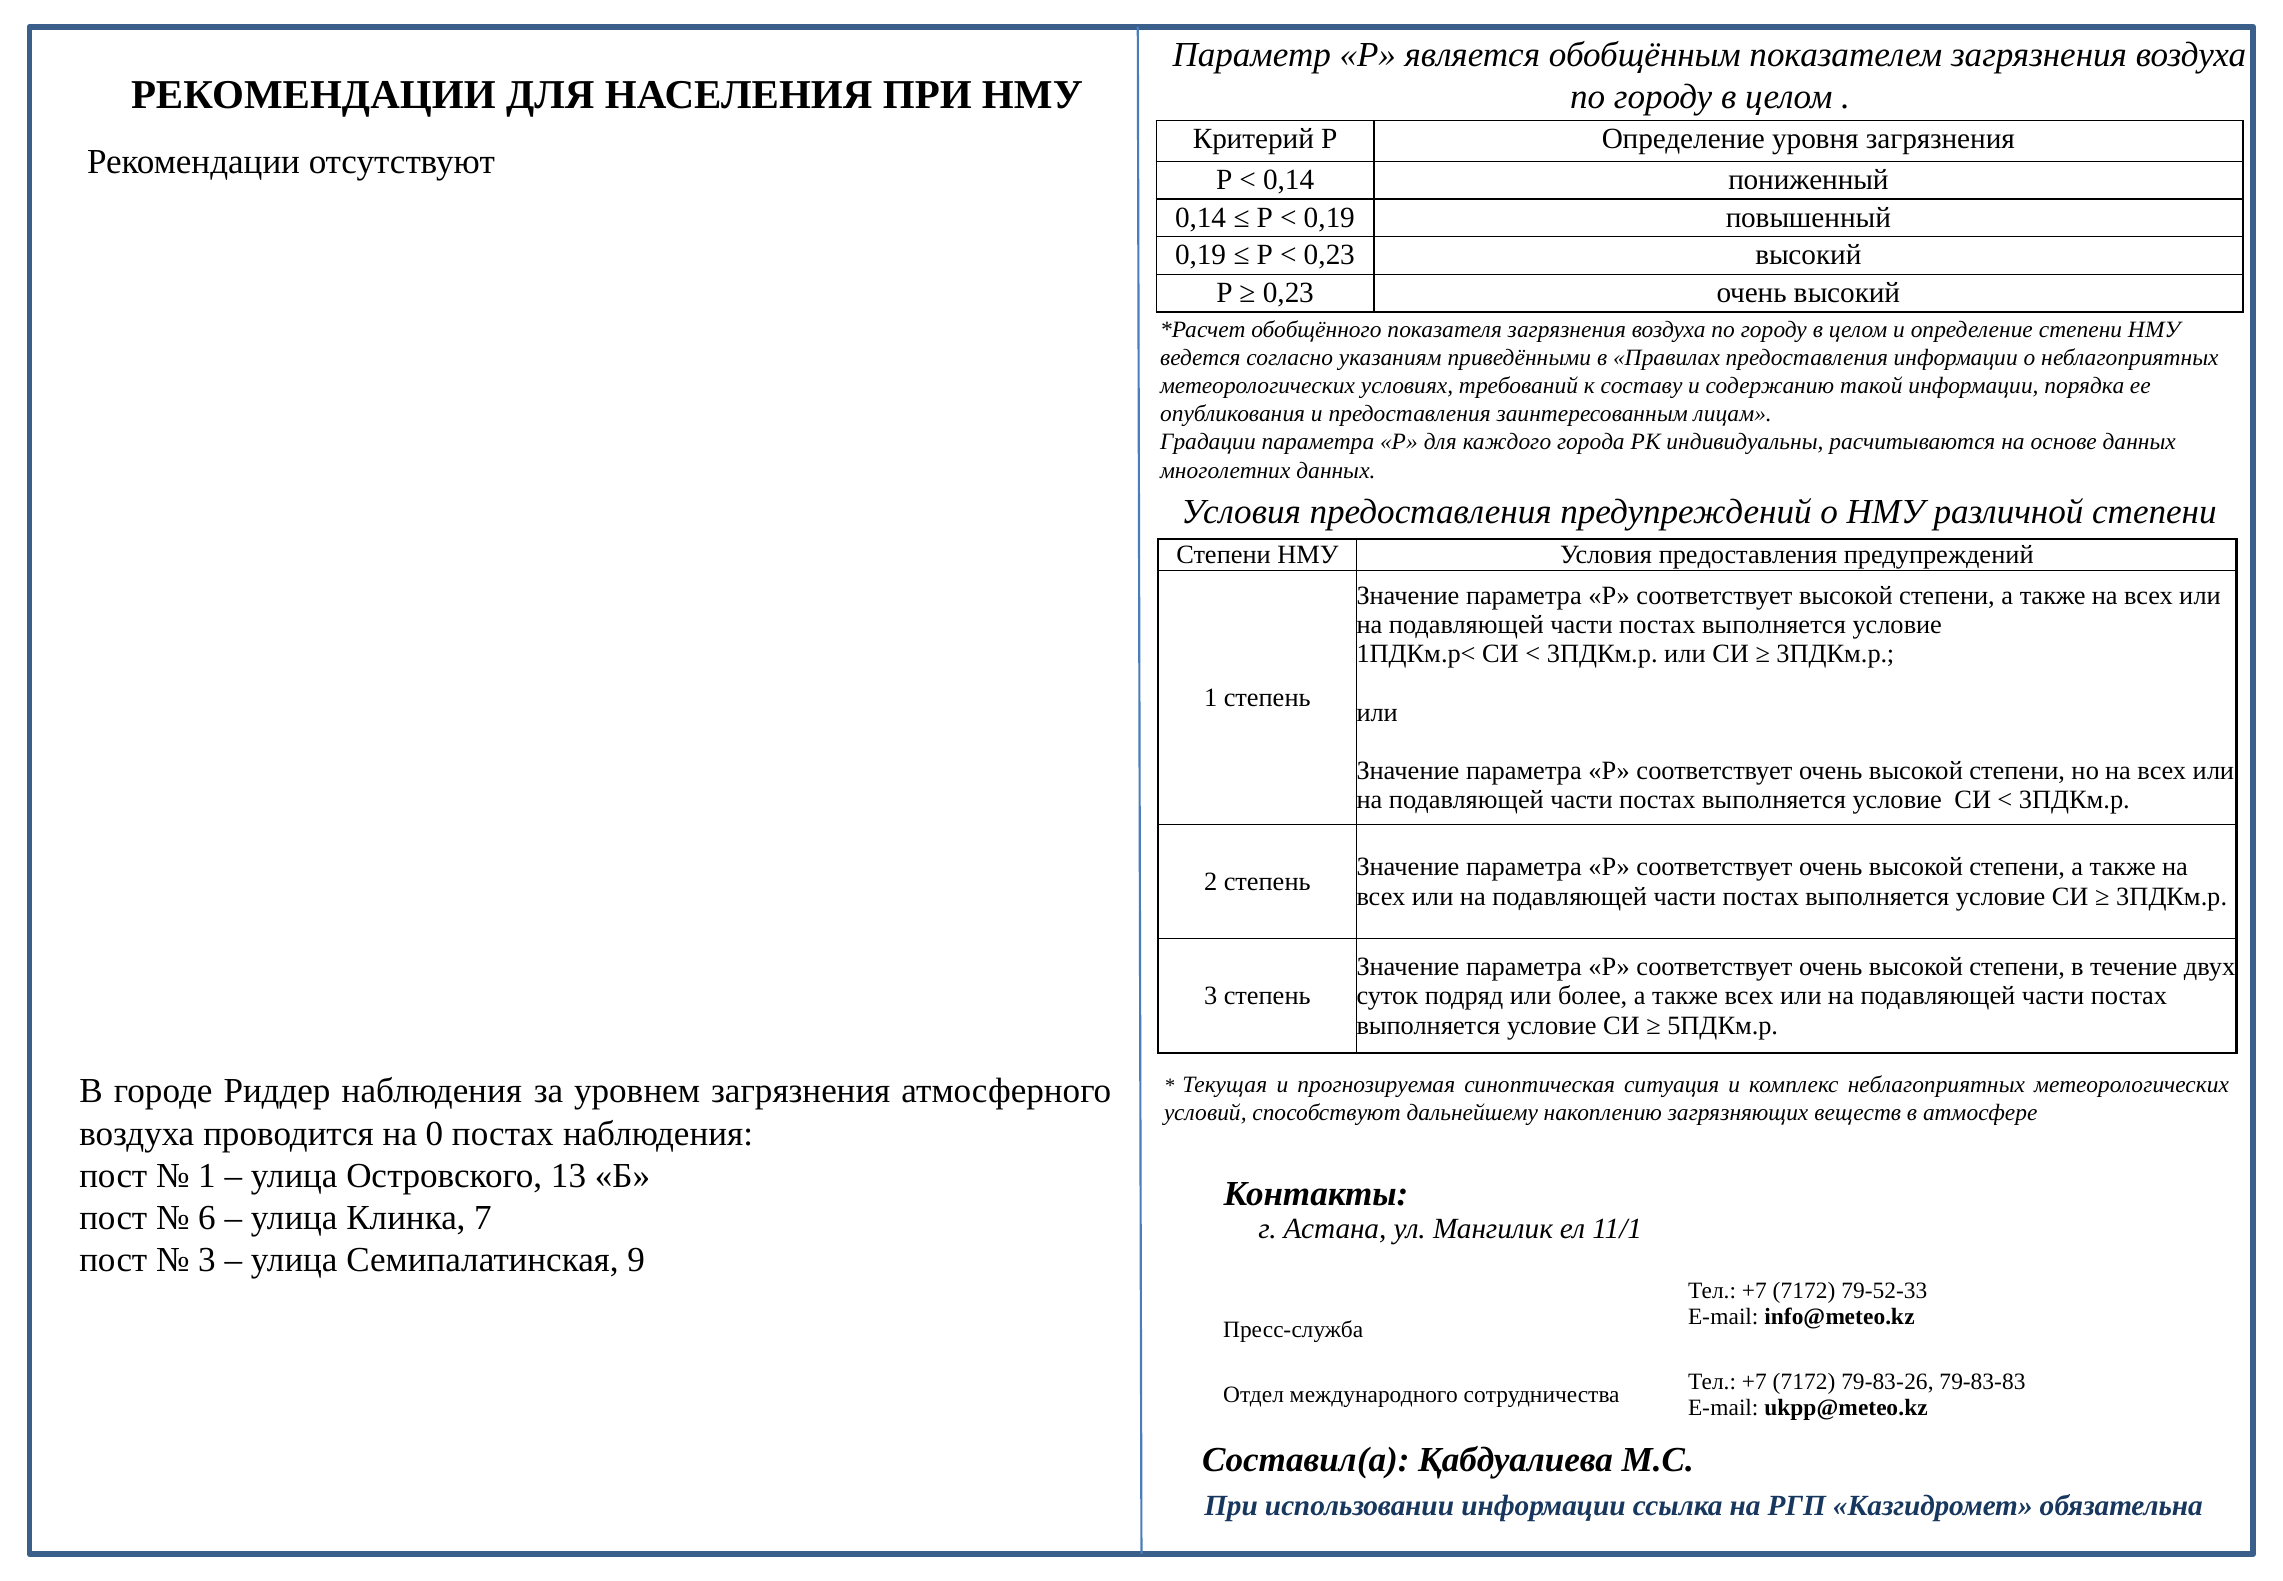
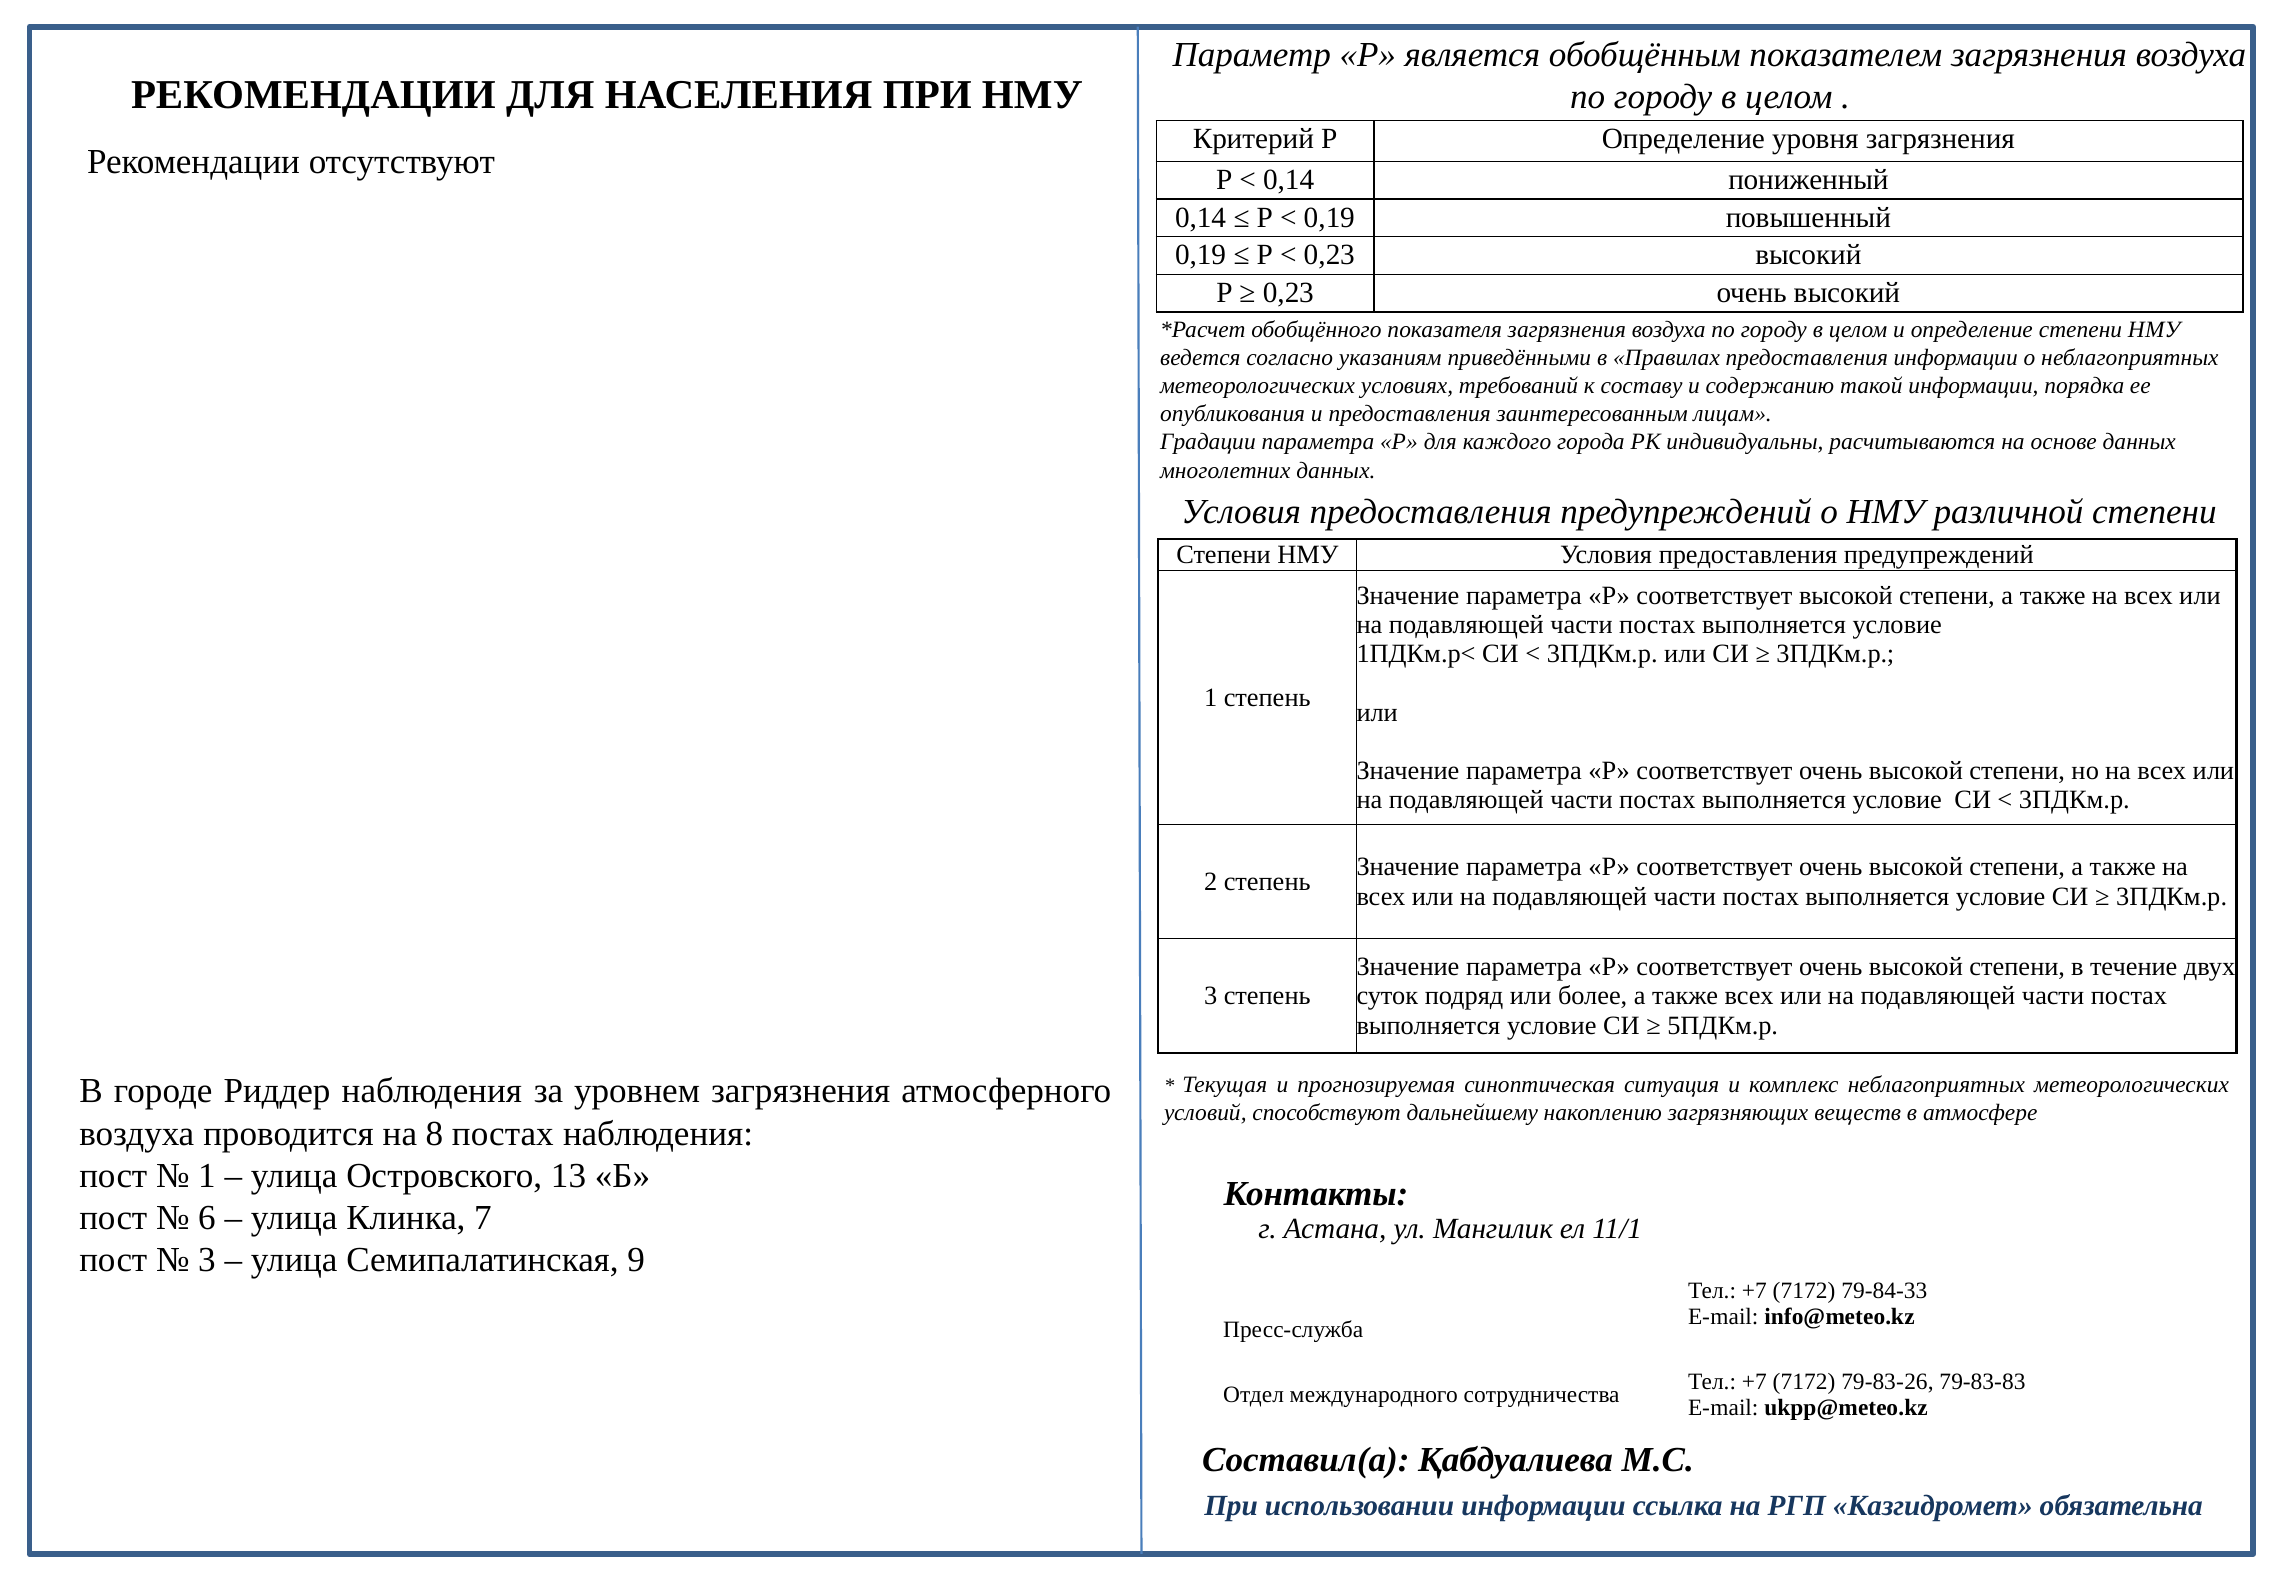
0: 0 -> 8
79-52-33: 79-52-33 -> 79-84-33
